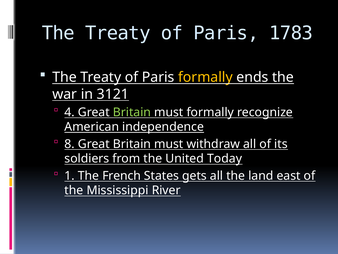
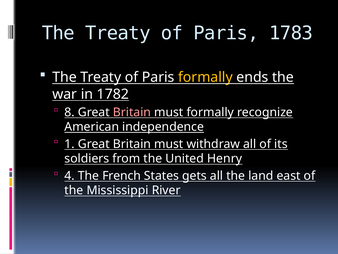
3121: 3121 -> 1782
4: 4 -> 8
Britain at (132, 112) colour: light green -> pink
8: 8 -> 1
Today: Today -> Henry
1: 1 -> 4
